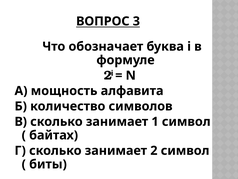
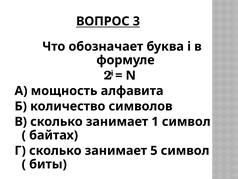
занимает 2: 2 -> 5
